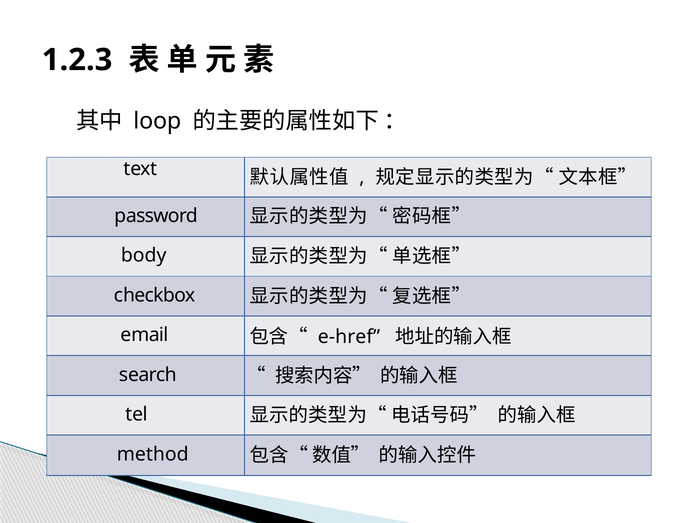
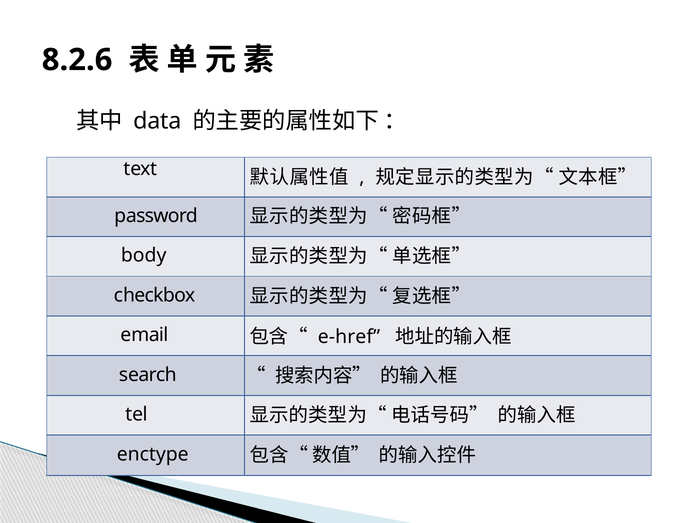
1.2.3: 1.2.3 -> 8.2.6
loop: loop -> data
method: method -> enctype
